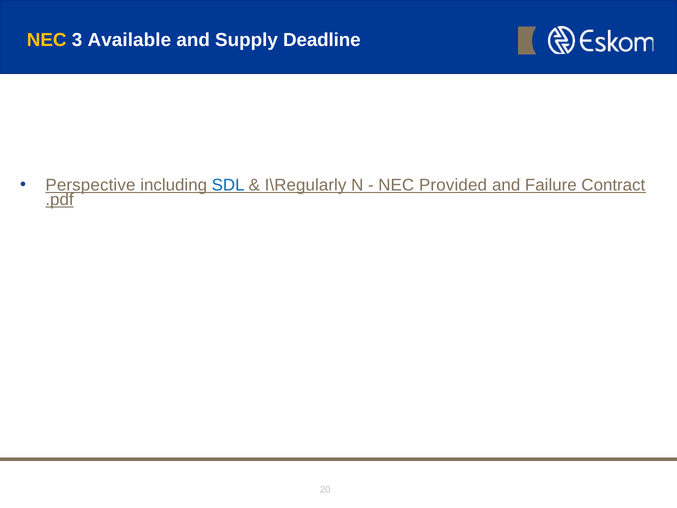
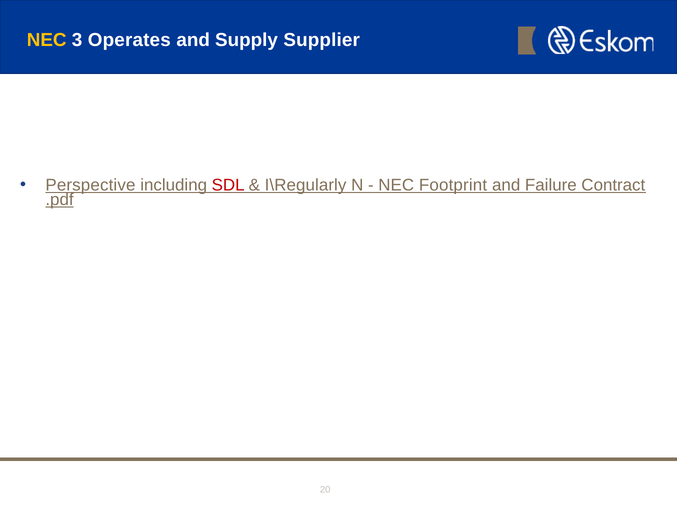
Available: Available -> Operates
Deadline: Deadline -> Supplier
SDL colour: blue -> red
Provided: Provided -> Footprint
